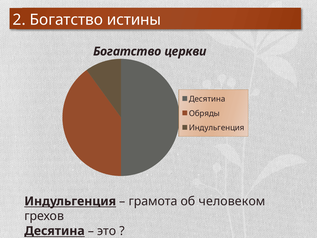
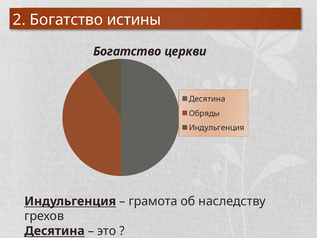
человеком: человеком -> наследству
